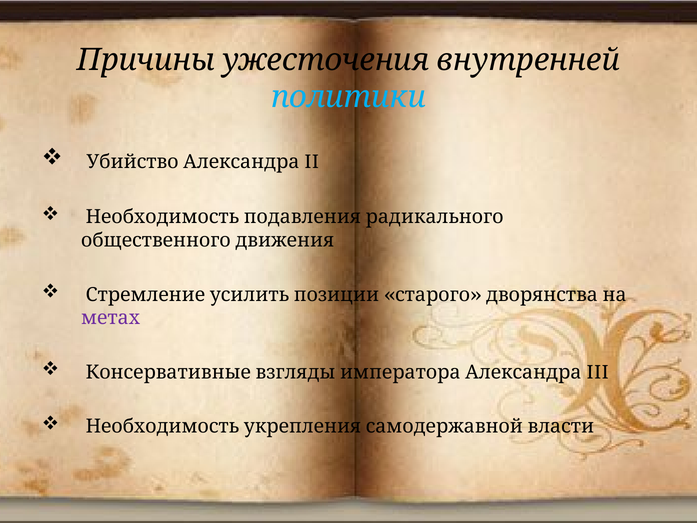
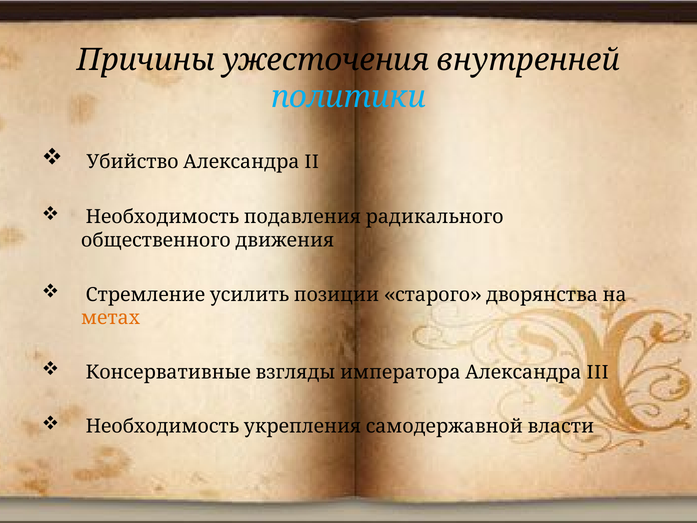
метах colour: purple -> orange
